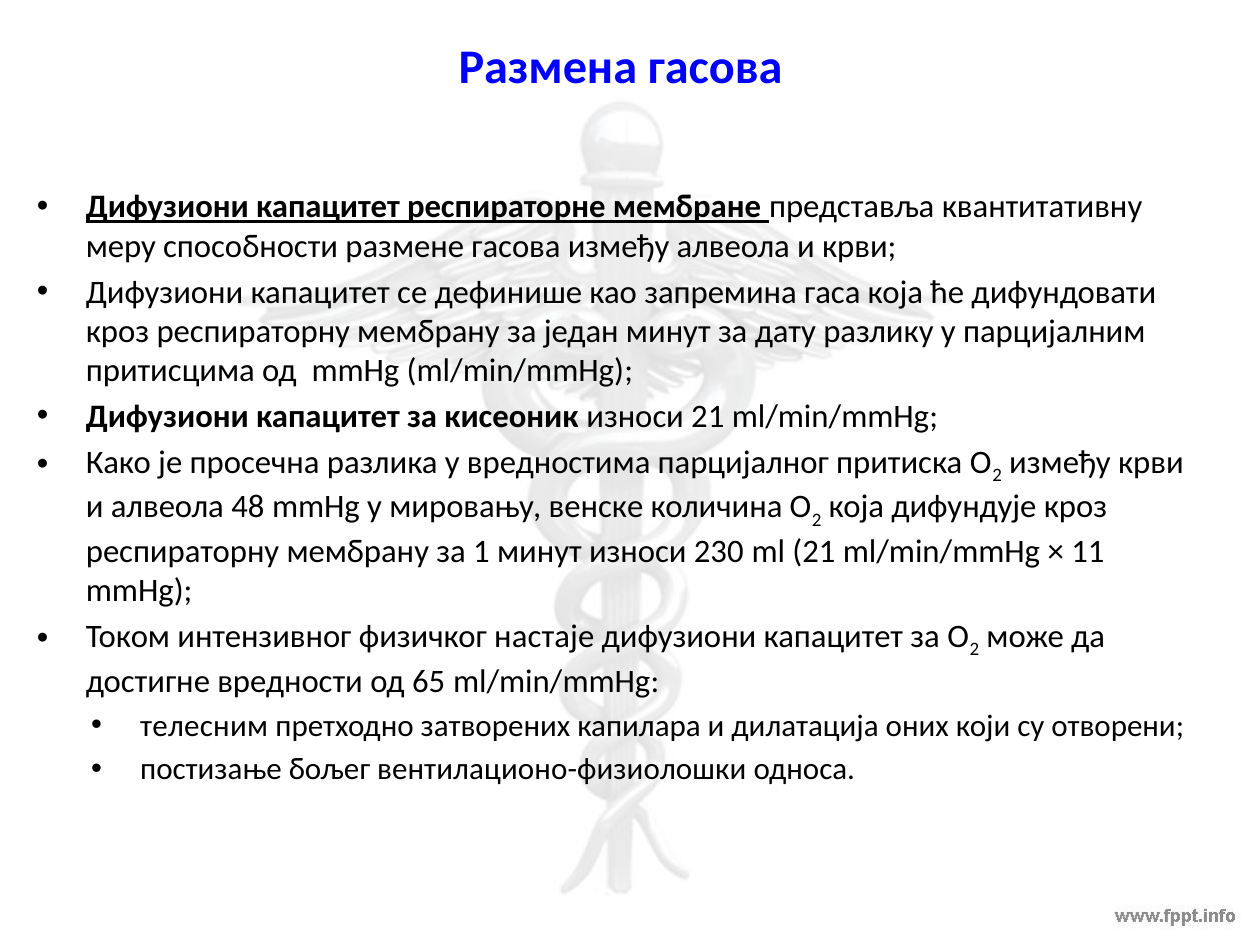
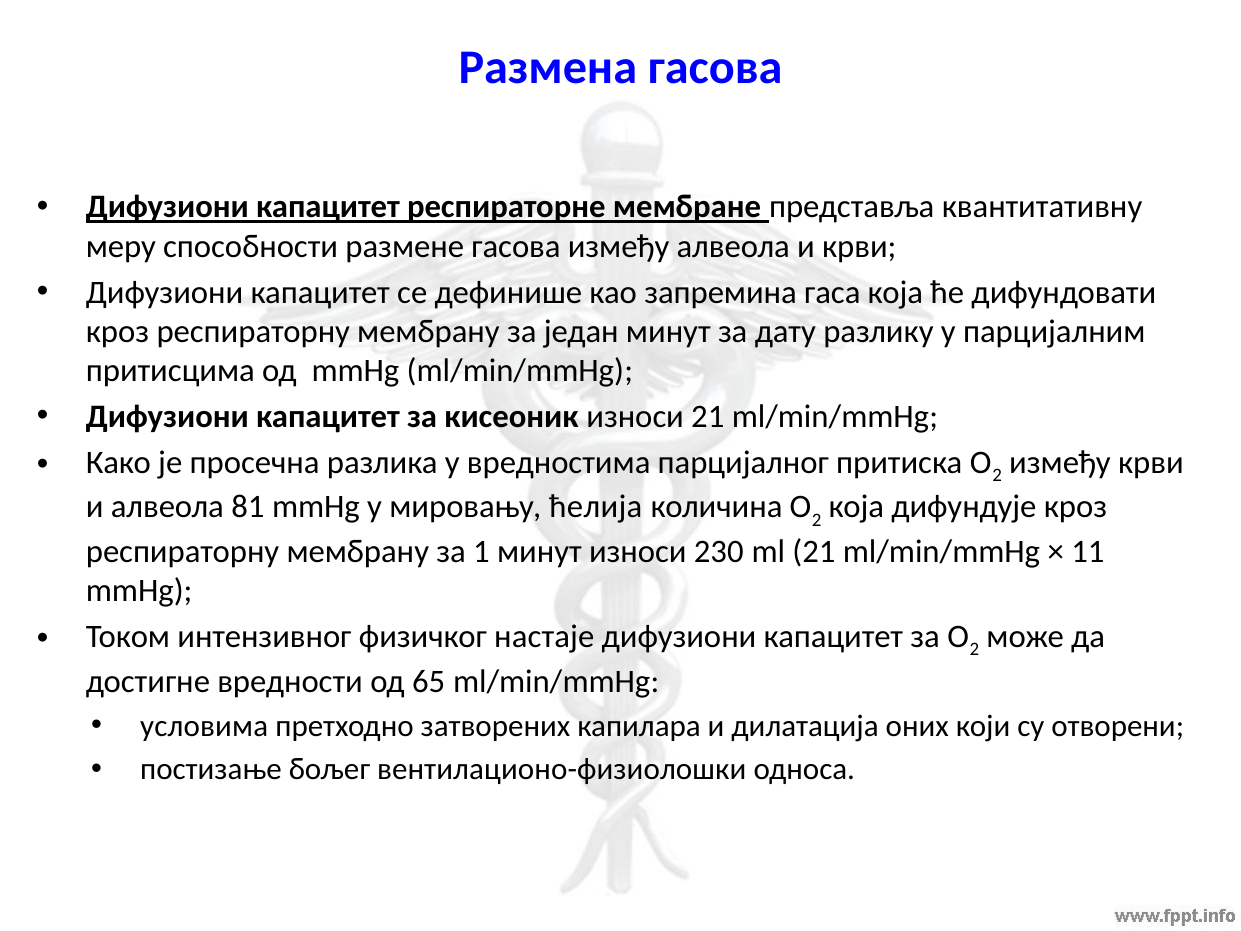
48: 48 -> 81
венске: венске -> ћелија
телесним: телесним -> условима
